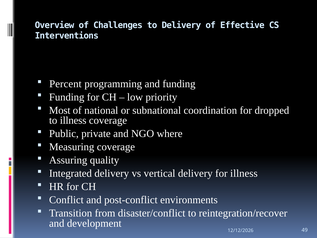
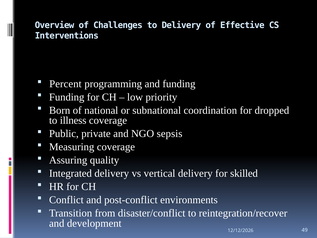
Most: Most -> Born
where: where -> sepsis
for illness: illness -> skilled
